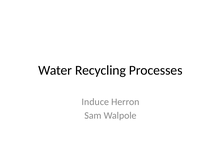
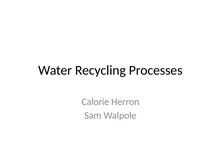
Induce: Induce -> Calorie
